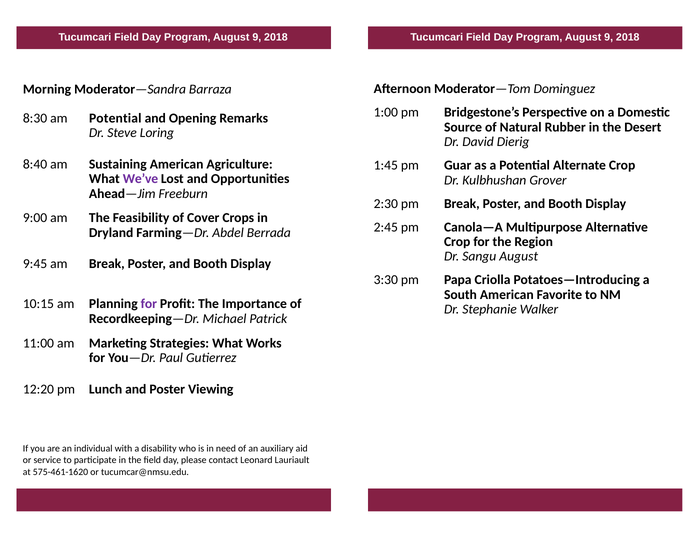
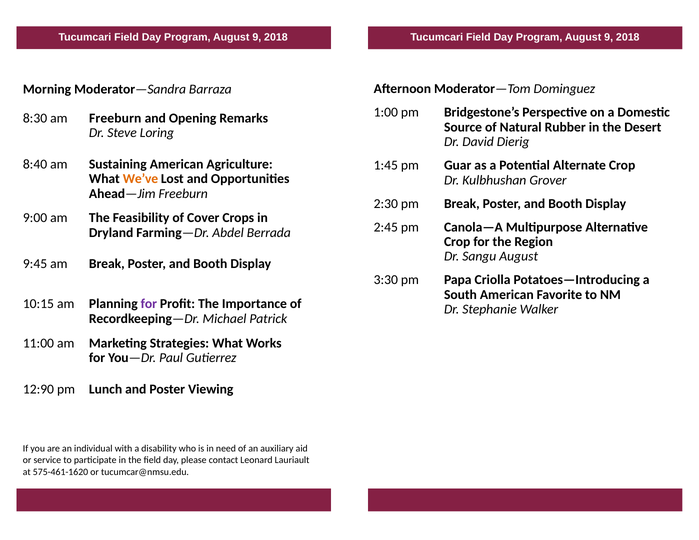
am Potential: Potential -> Freeburn
We’ve colour: purple -> orange
12:20: 12:20 -> 12:90
